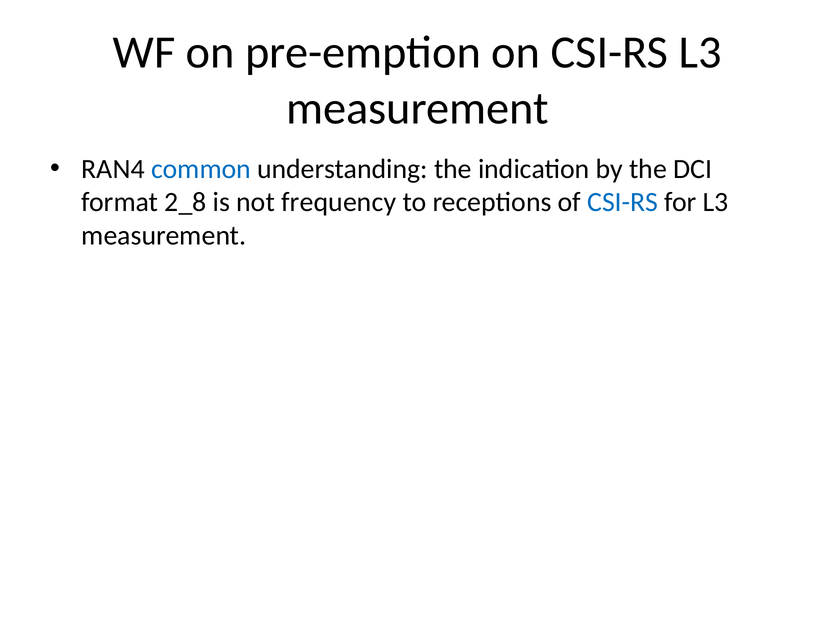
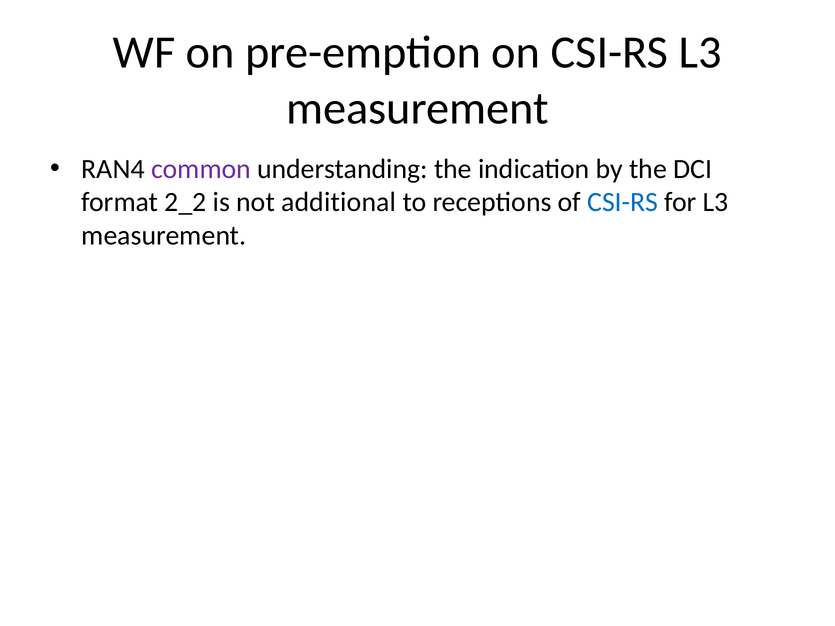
common colour: blue -> purple
2_8: 2_8 -> 2_2
frequency: frequency -> additional
